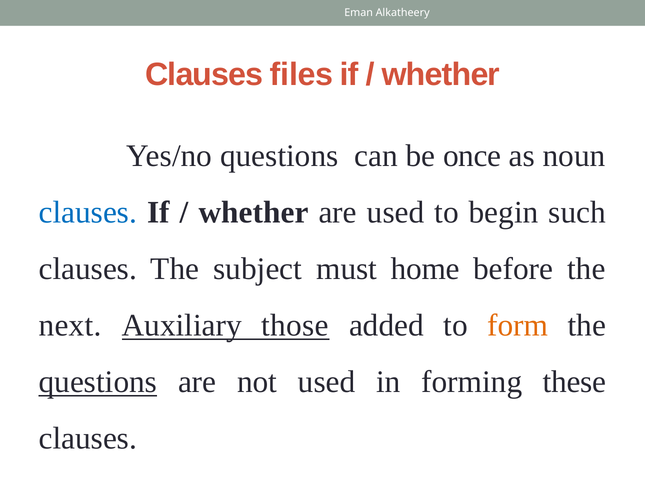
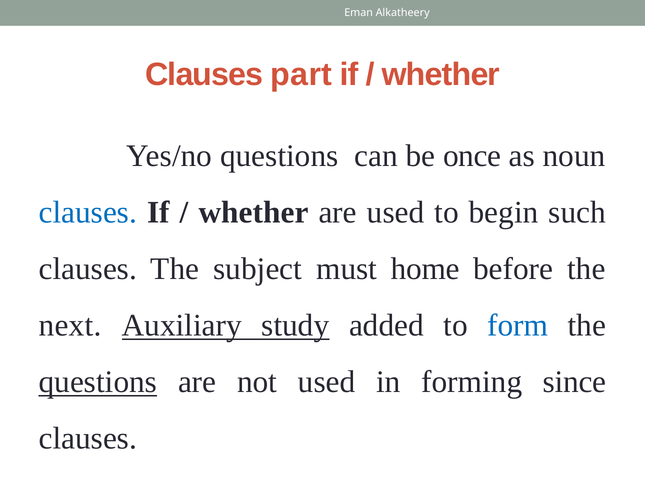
files: files -> part
those: those -> study
form colour: orange -> blue
these: these -> since
